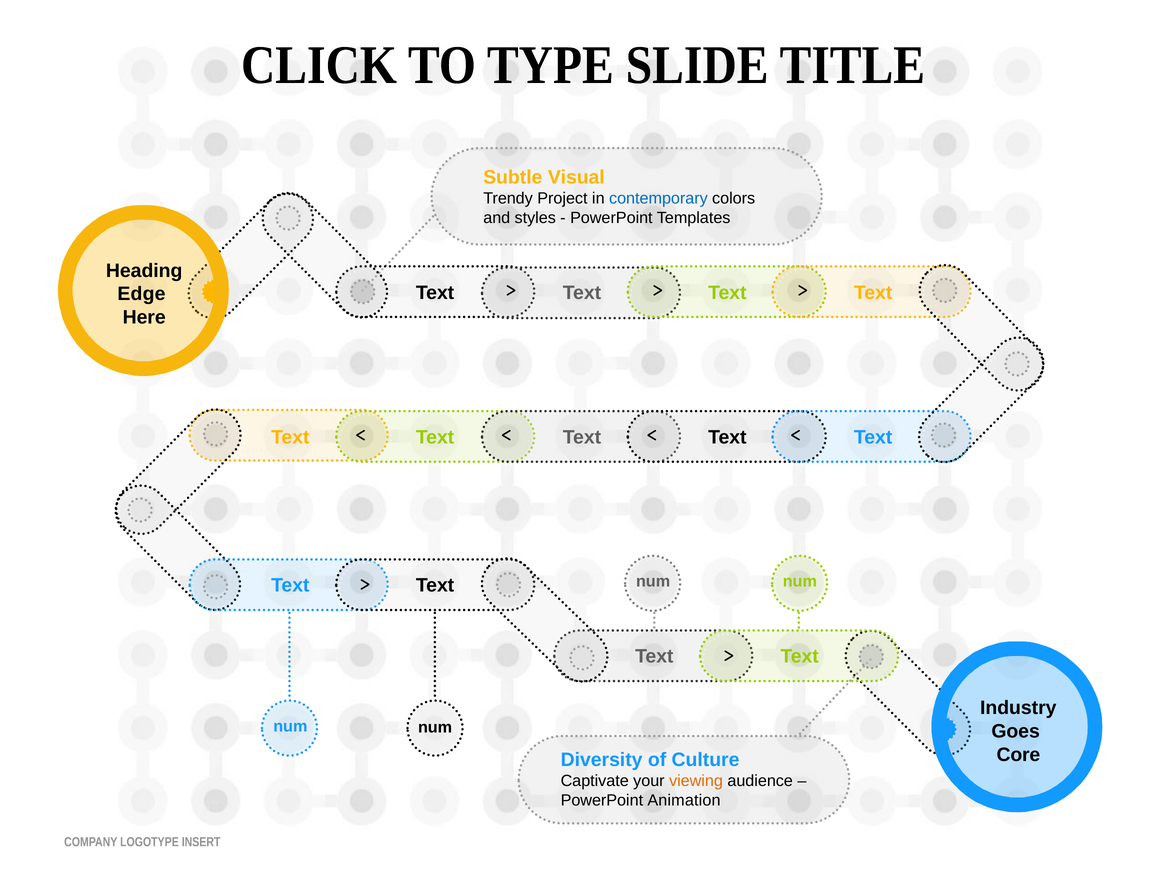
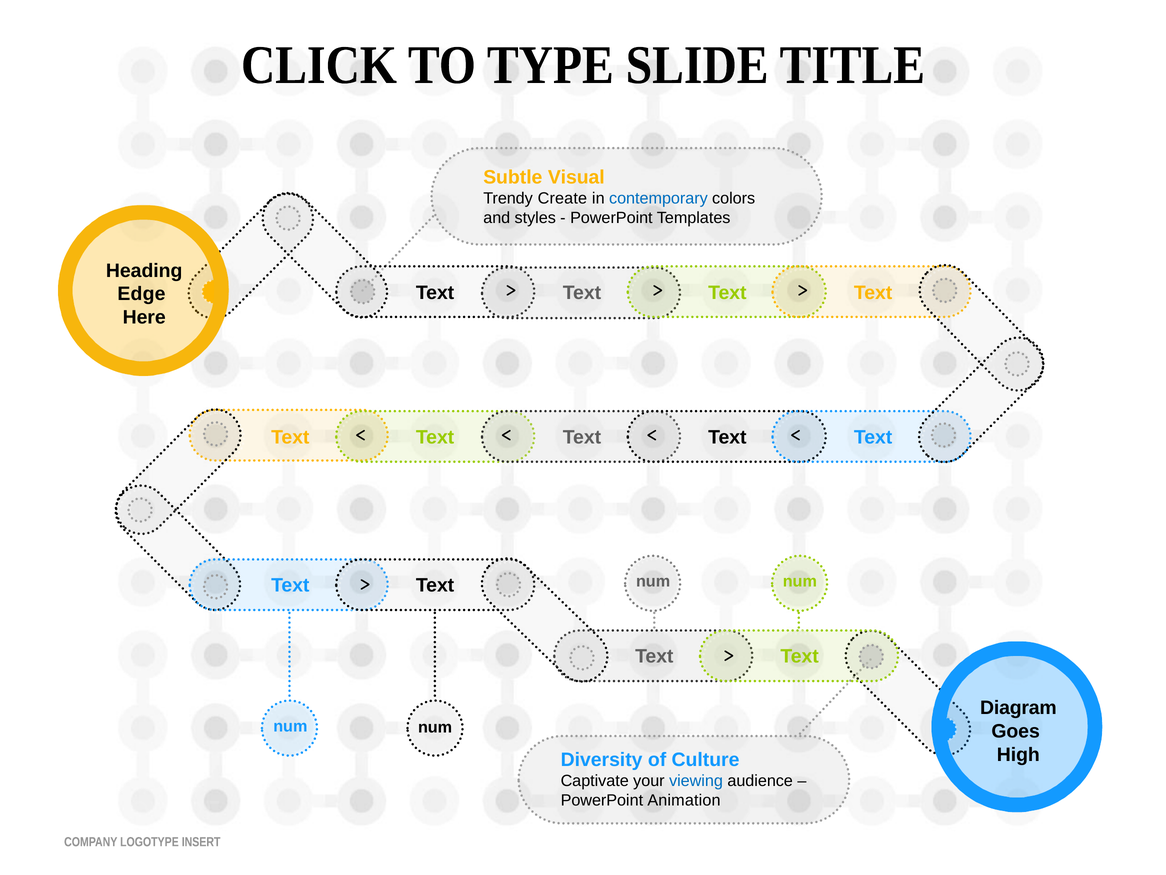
Project: Project -> Create
Industry: Industry -> Diagram
Core: Core -> High
viewing colour: orange -> blue
